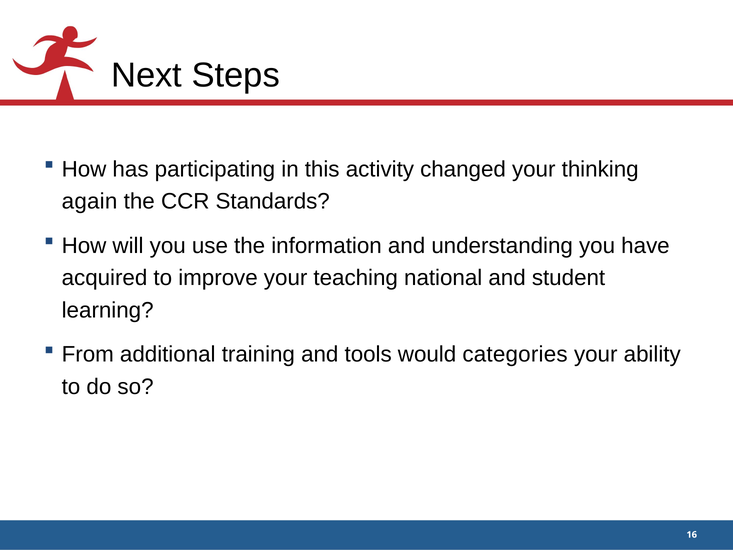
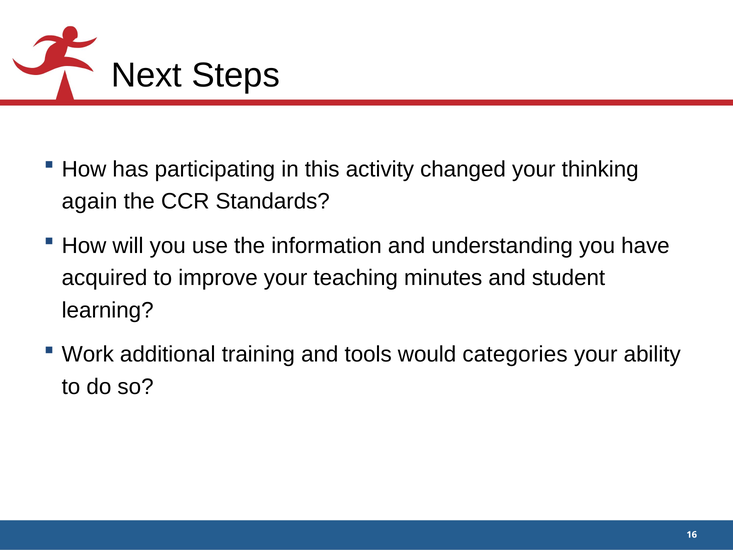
national: national -> minutes
From: From -> Work
